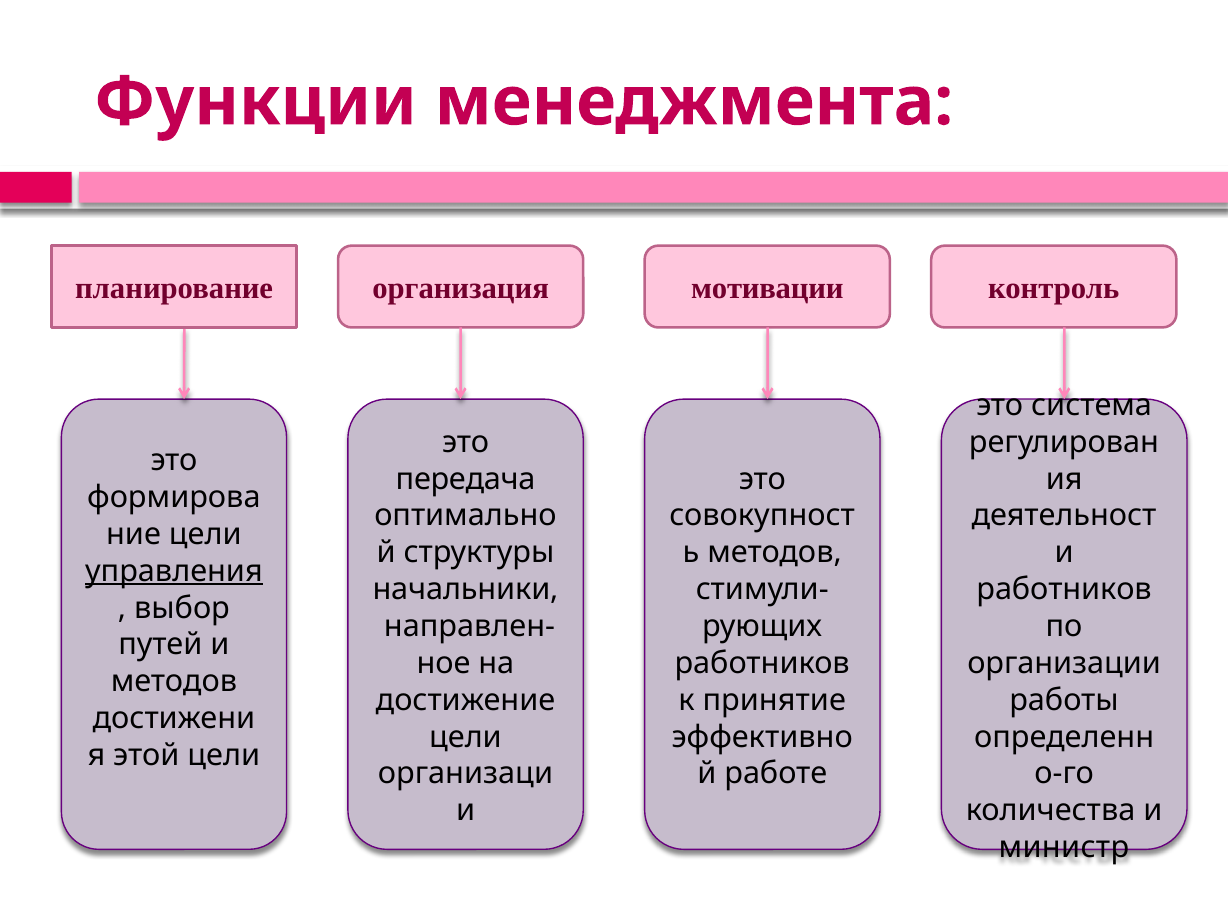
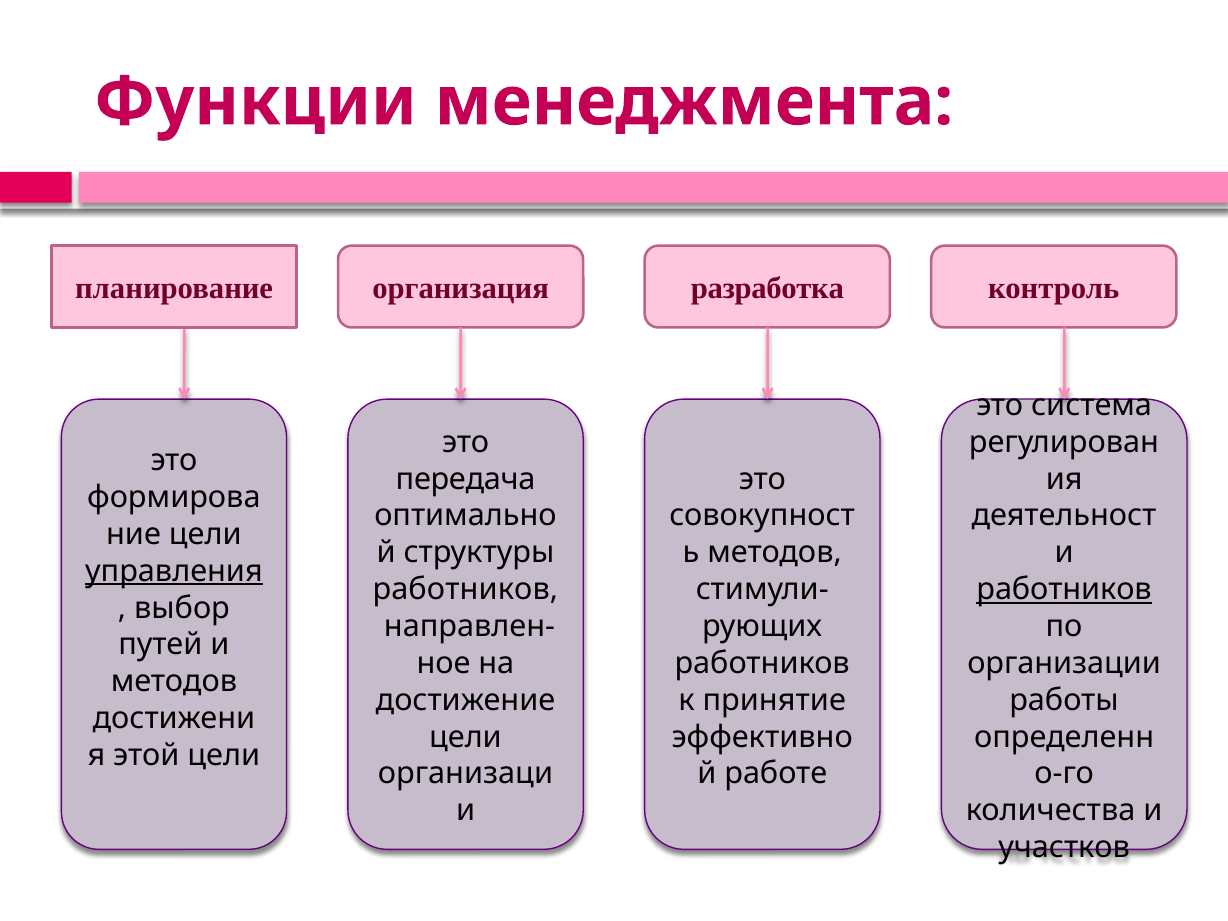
мотивации: мотивации -> разработка
начальники at (465, 590): начальники -> работников
работников at (1064, 590) underline: none -> present
министр: министр -> участков
